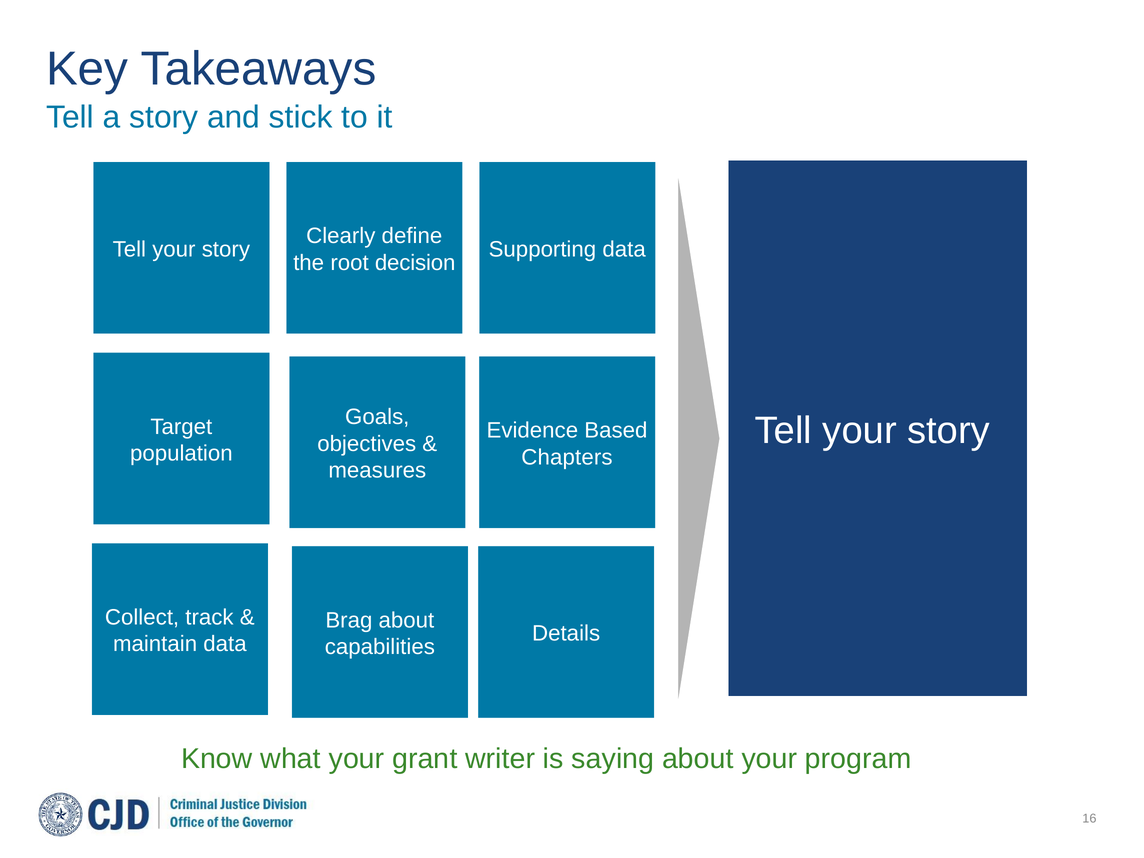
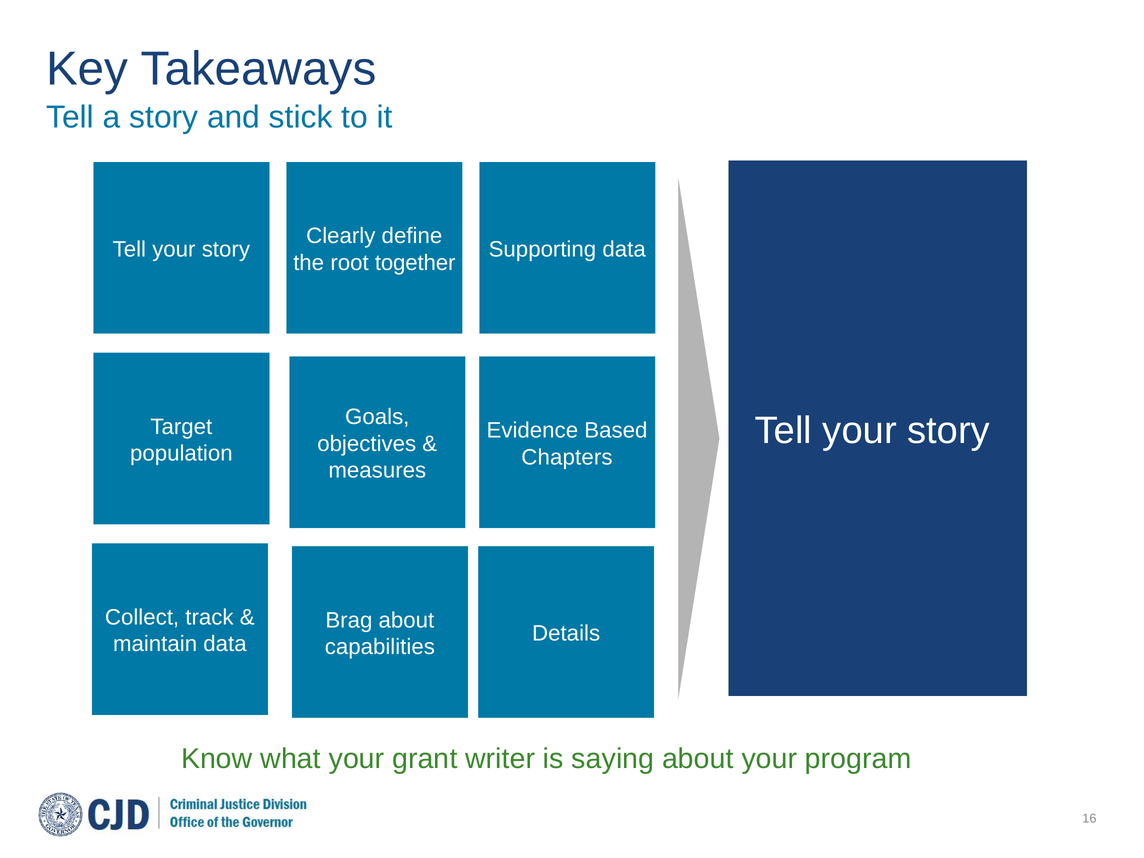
decision: decision -> together
